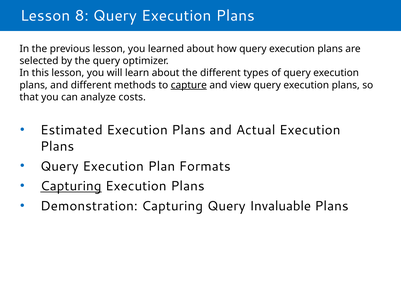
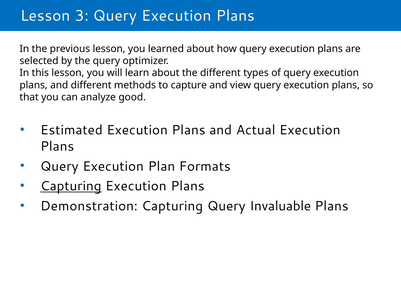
8: 8 -> 3
capture underline: present -> none
costs: costs -> good
